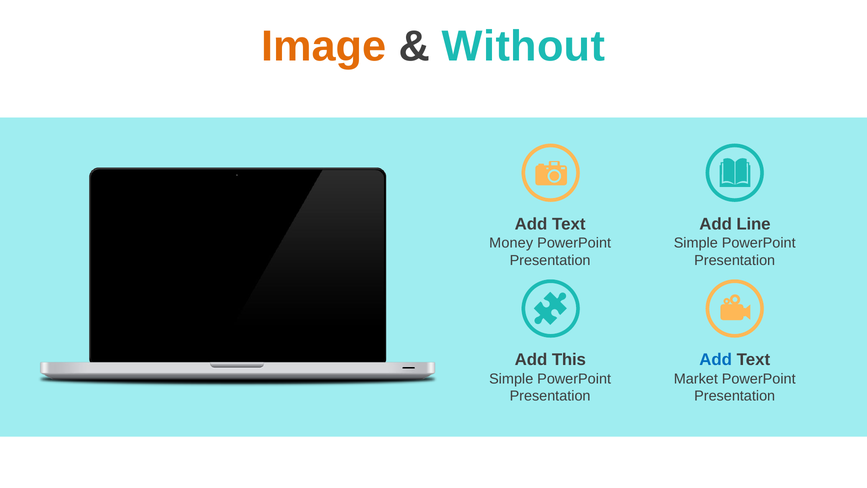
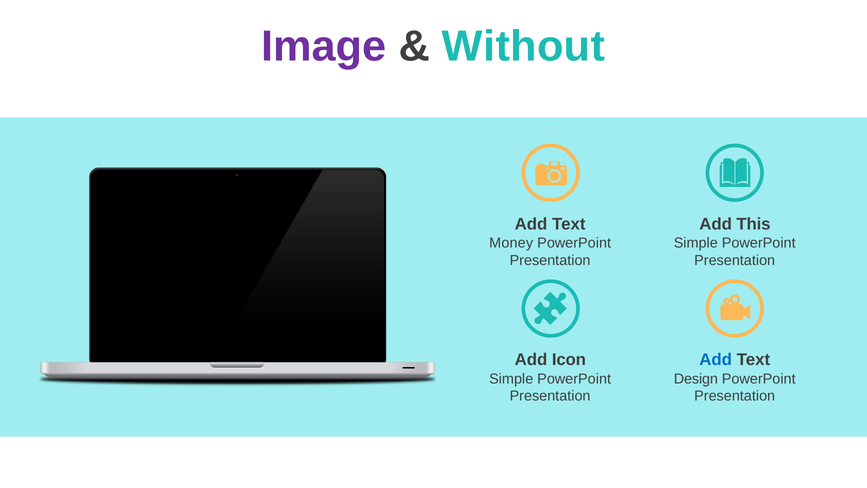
Image colour: orange -> purple
Line: Line -> This
This: This -> Icon
Market: Market -> Design
